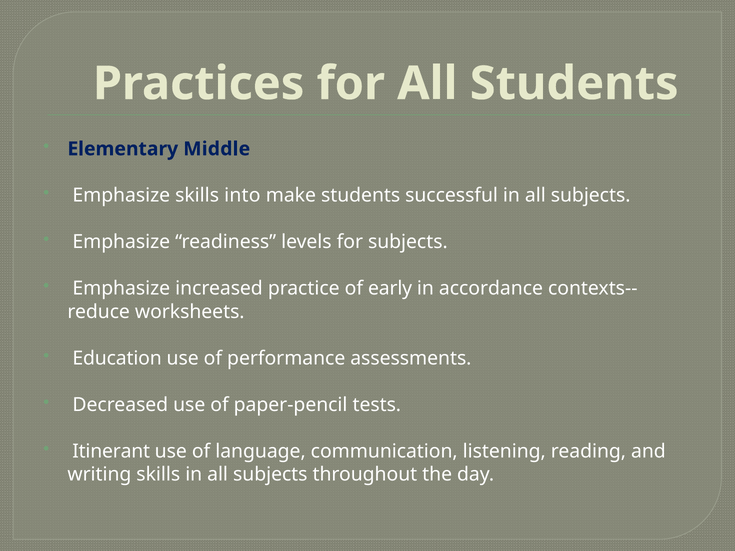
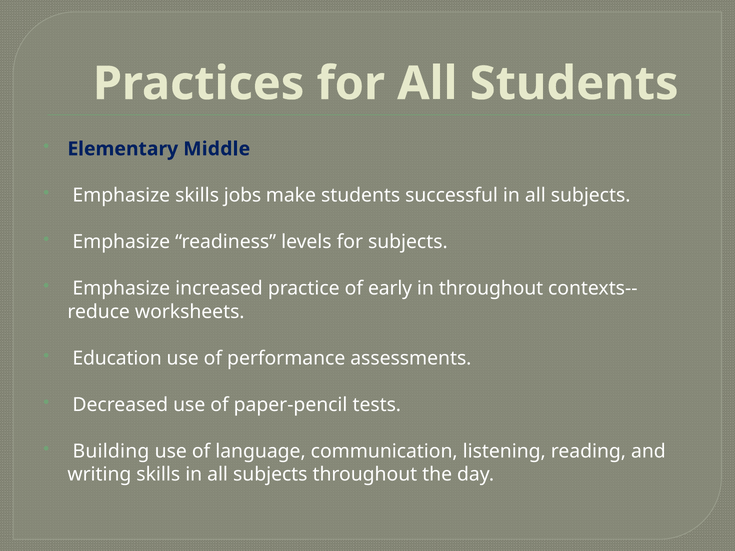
into: into -> jobs
in accordance: accordance -> throughout
Itinerant: Itinerant -> Building
